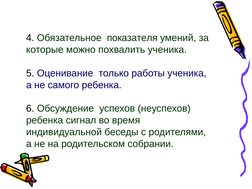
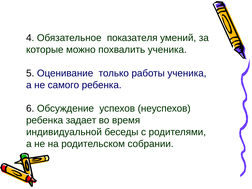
сигнал: сигнал -> задает
